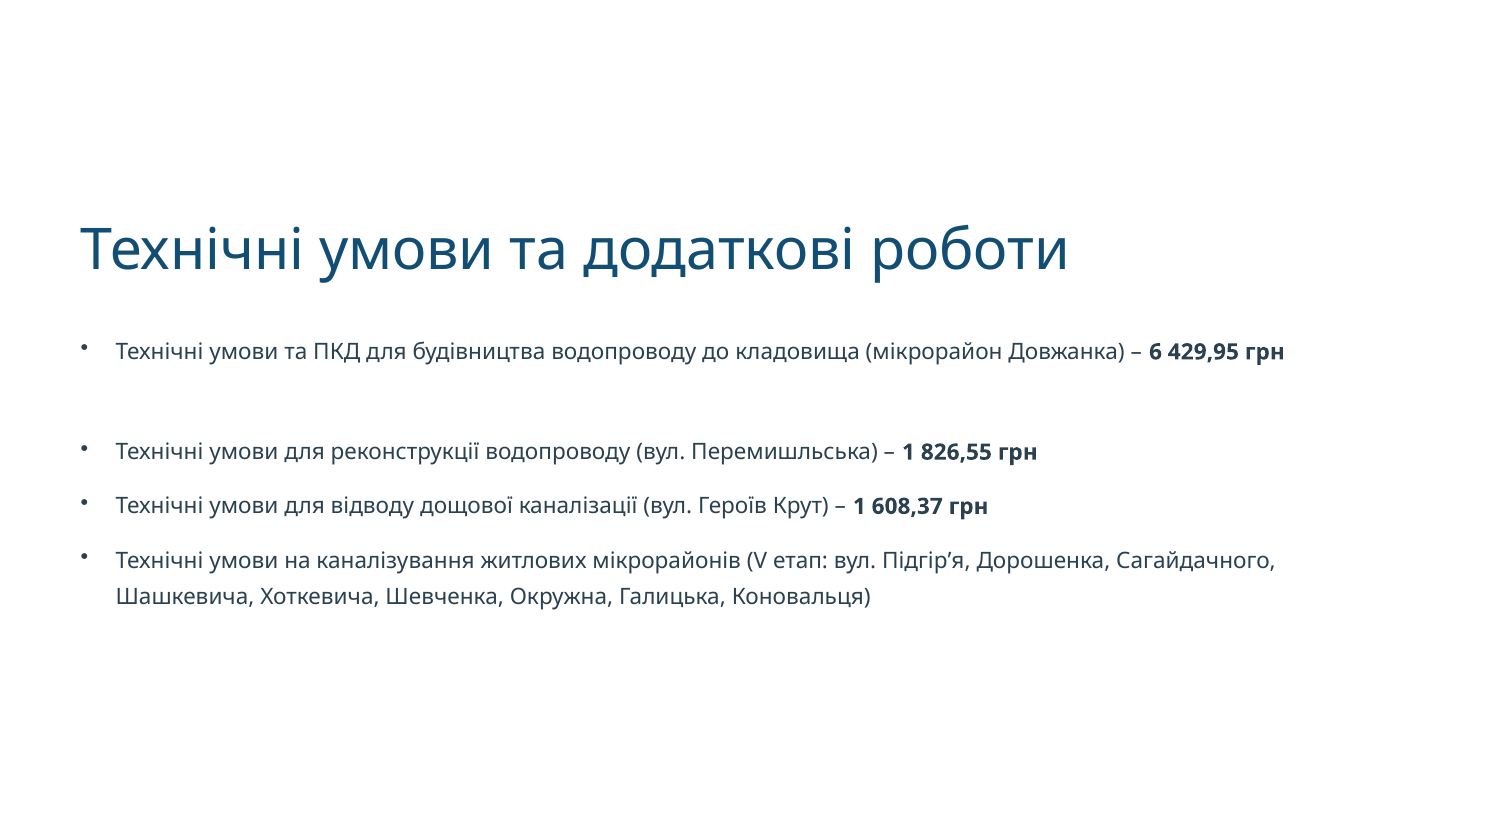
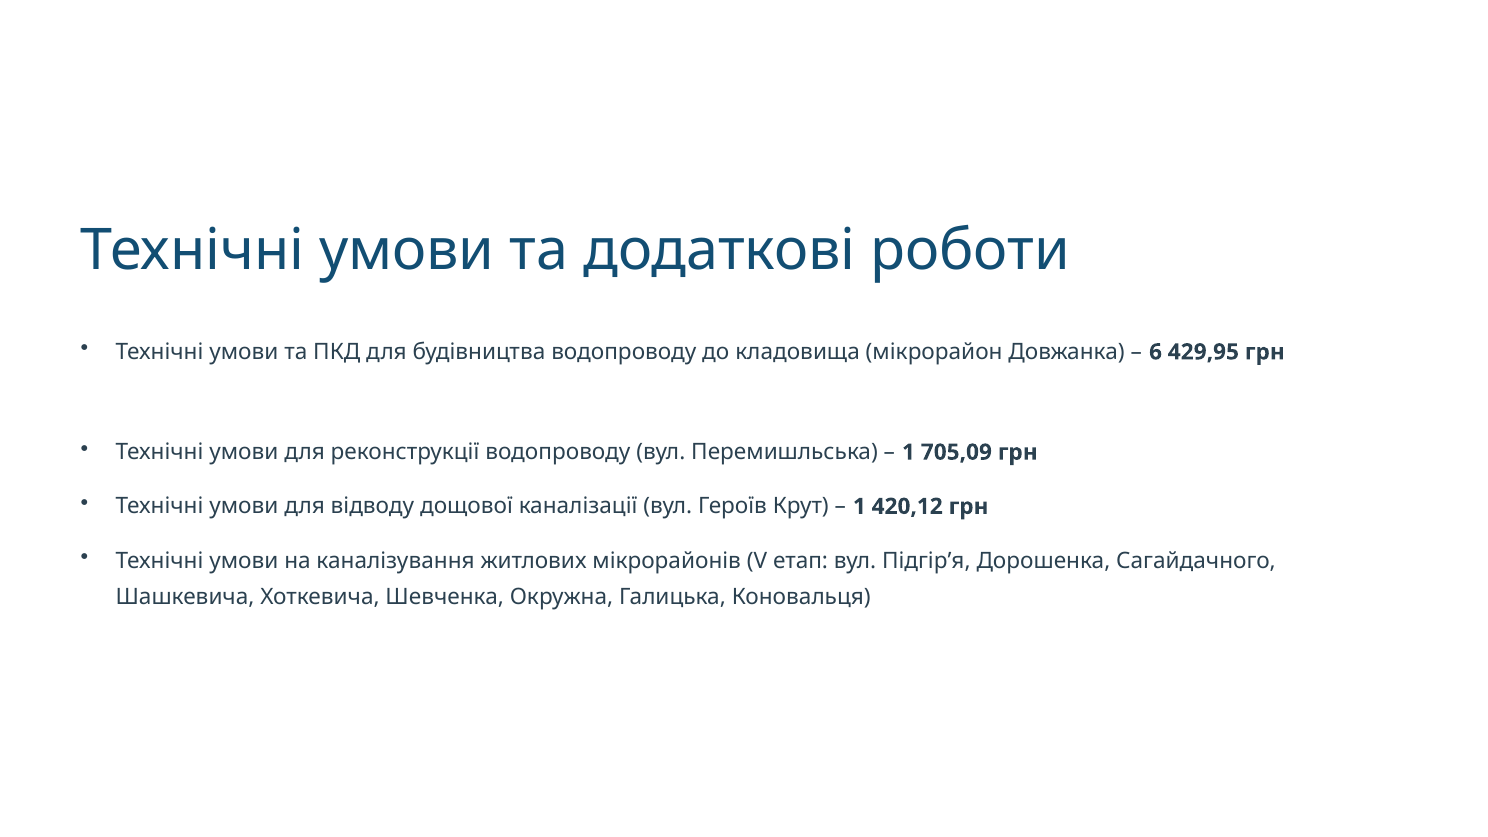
826,55: 826,55 -> 705,09
608,37: 608,37 -> 420,12
